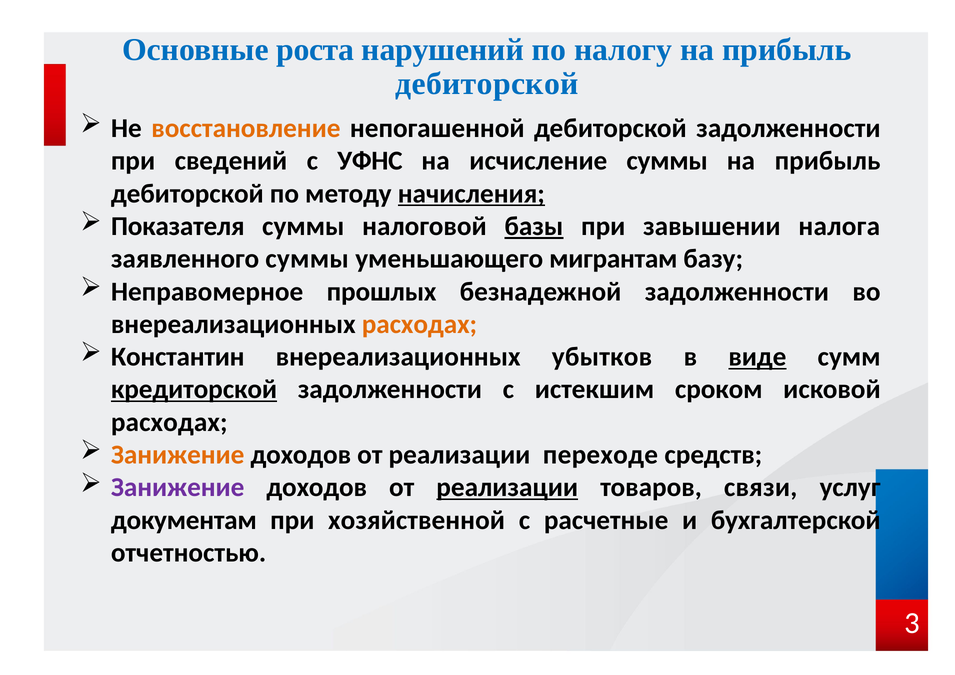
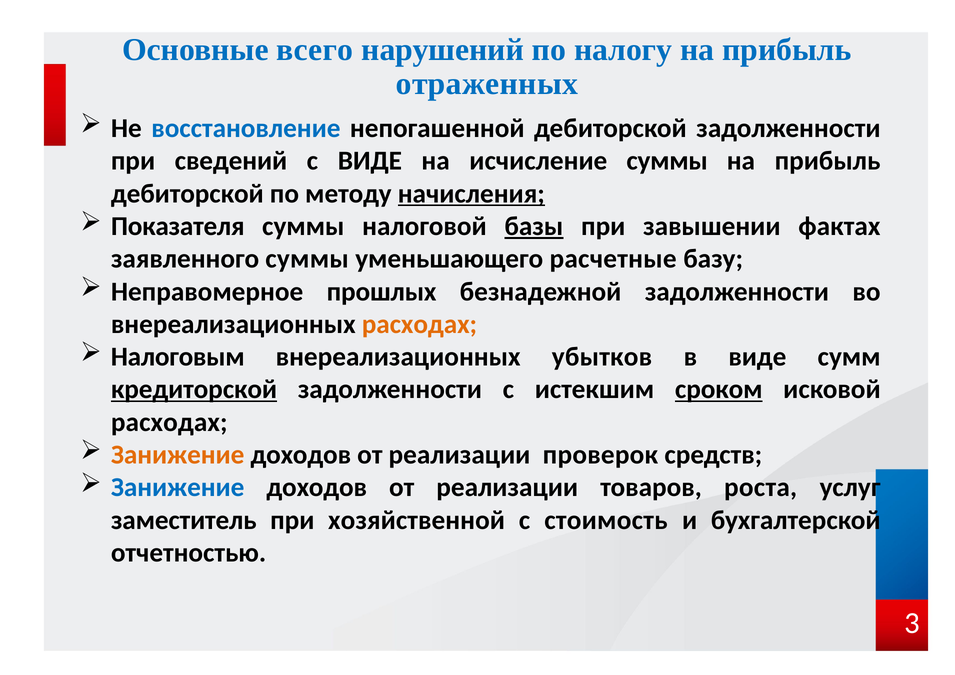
роста: роста -> всего
дебиторской at (487, 84): дебиторской -> отраженных
восстановление colour: orange -> blue
с УФНС: УФНС -> ВИДЕ
налога: налога -> фактах
мигрантам: мигрантам -> расчетные
Константин: Константин -> Налоговым
виде at (757, 357) underline: present -> none
сроком underline: none -> present
переходе: переходе -> проверок
Занижение at (178, 488) colour: purple -> blue
реализации at (507, 488) underline: present -> none
связи: связи -> роста
документам: документам -> заместитель
расчетные: расчетные -> стоимость
